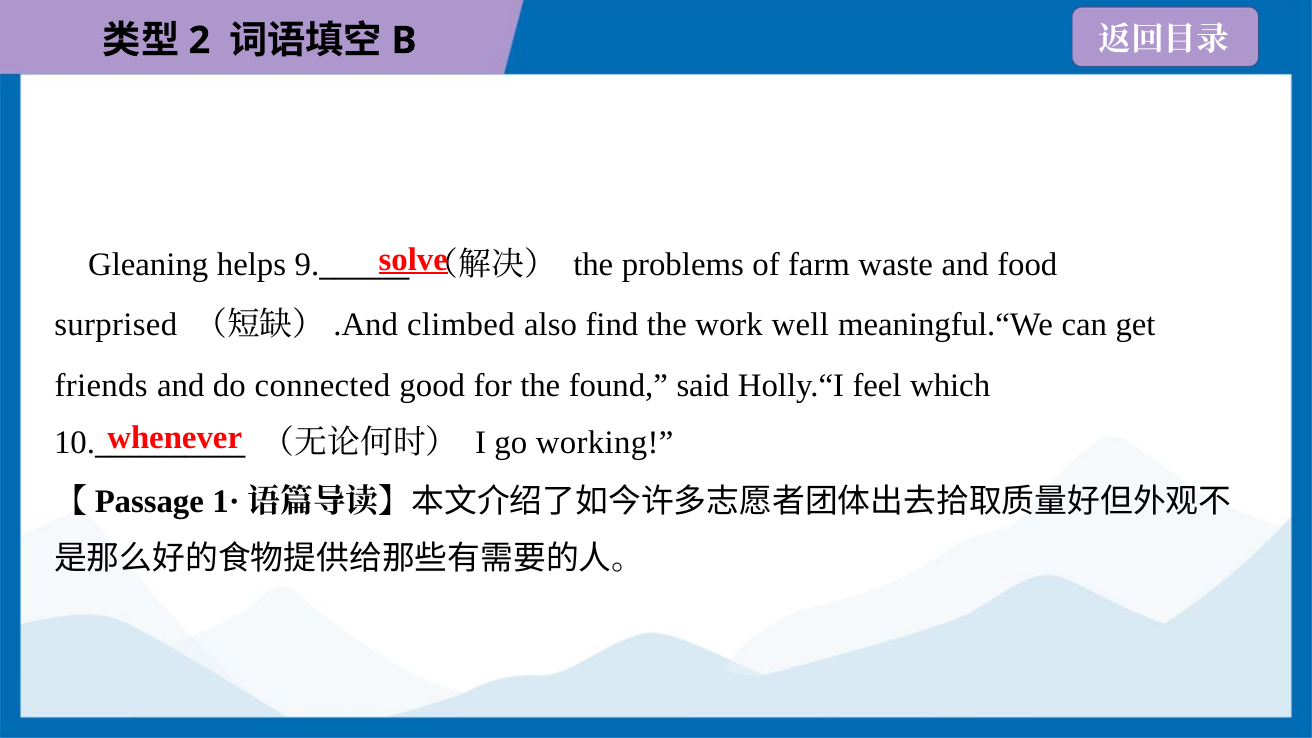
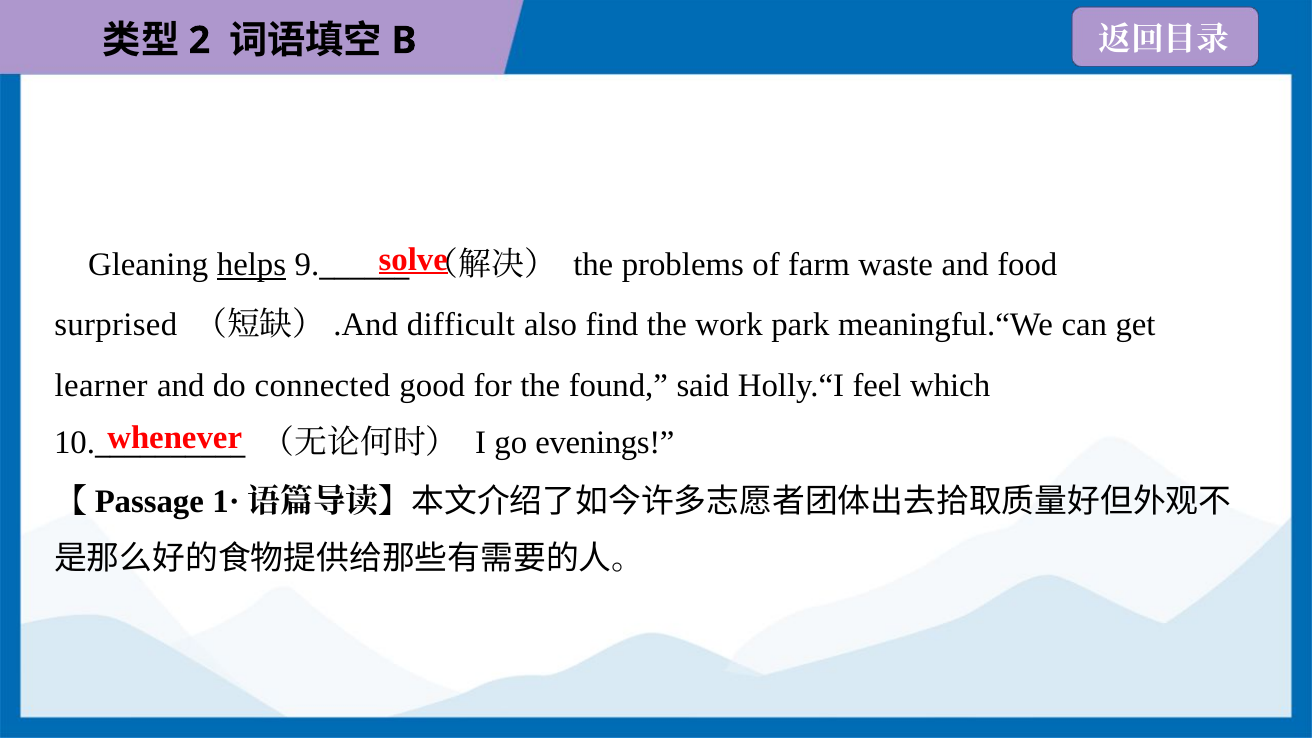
helps underline: none -> present
climbed: climbed -> difficult
well: well -> park
friends: friends -> learner
working: working -> evenings
